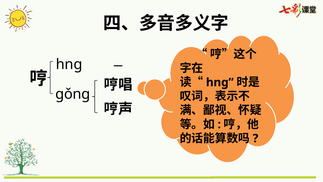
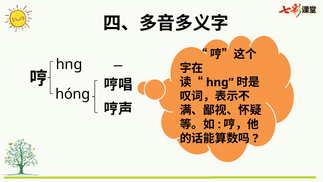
gǒng: gǒng -> hóng
